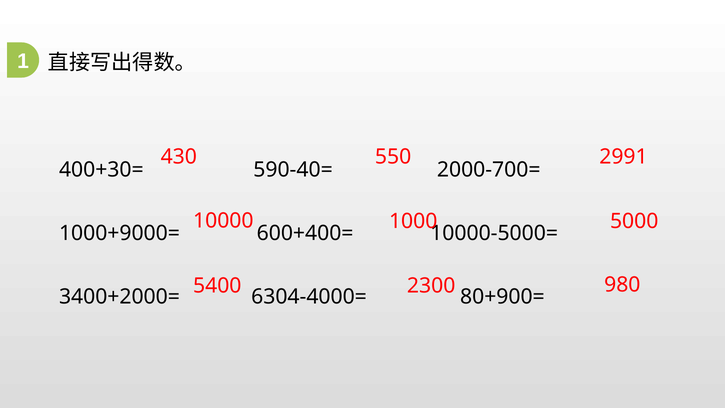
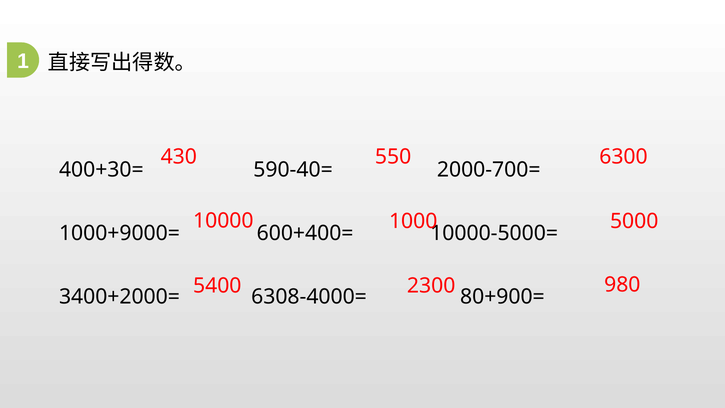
2991: 2991 -> 6300
6304-4000=: 6304-4000= -> 6308-4000=
